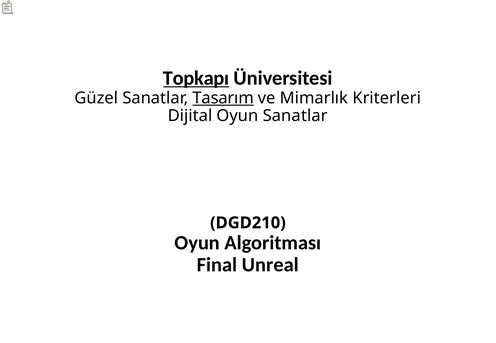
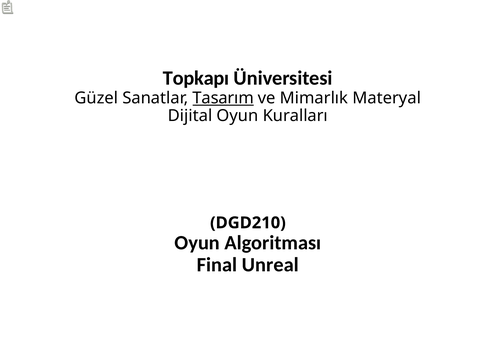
Topkapı underline: present -> none
Kriterleri: Kriterleri -> Materyal
Oyun Sanatlar: Sanatlar -> Kuralları
